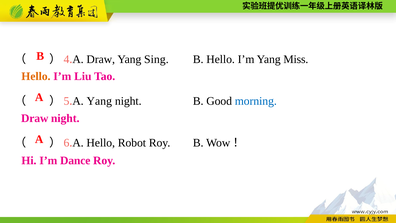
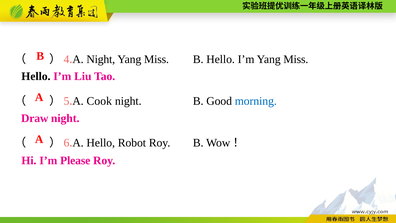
A Draw: Draw -> Night
Sing at (156, 59): Sing -> Miss
Hello at (36, 76) colour: orange -> black
A Yang: Yang -> Cook
Dance: Dance -> Please
